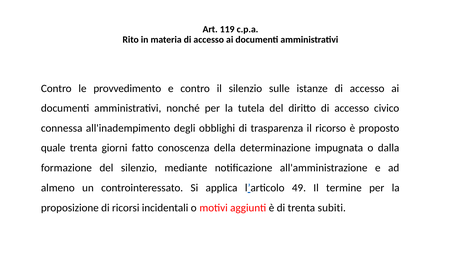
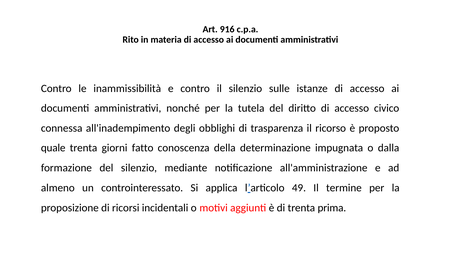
119: 119 -> 916
provvedimento: provvedimento -> inammissibilità
subiti: subiti -> prima
